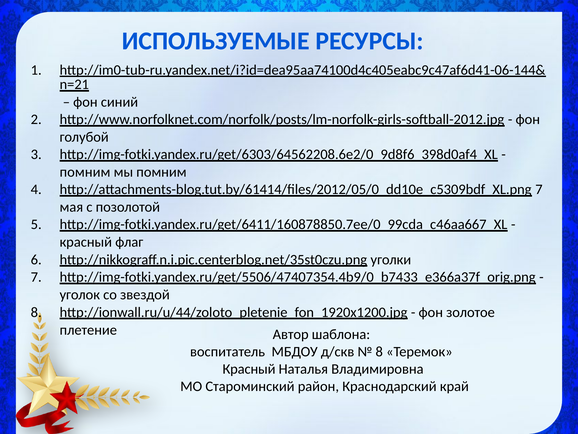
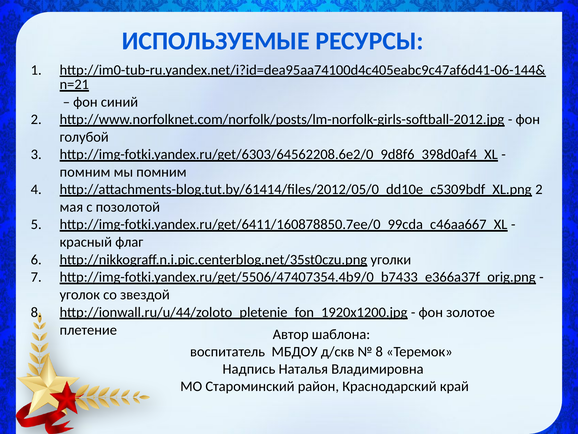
http://attachments-blog.tut.by/61414/files/2012/05/0_dd10e_c5309bdf_XL.png 7: 7 -> 2
Красный at (249, 369): Красный -> Надпись
